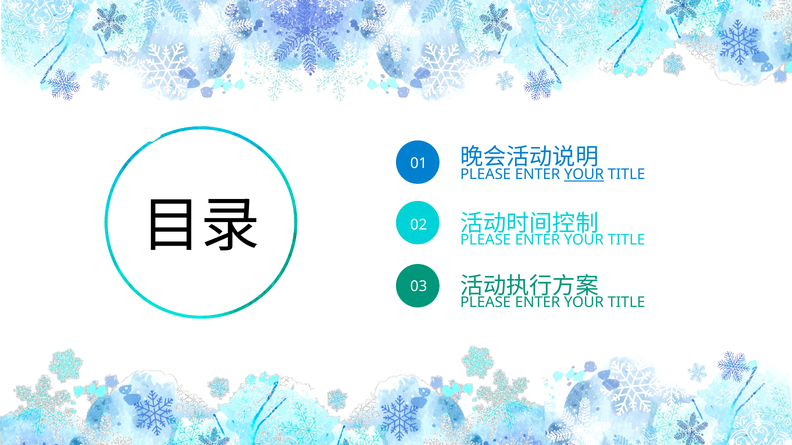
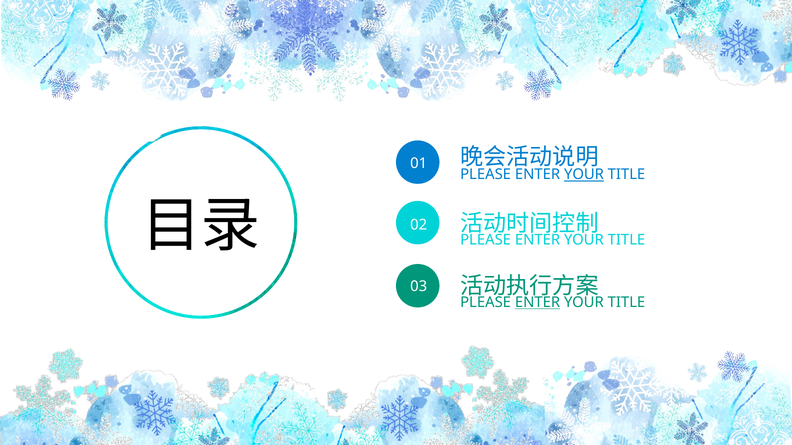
ENTER at (538, 303) underline: none -> present
